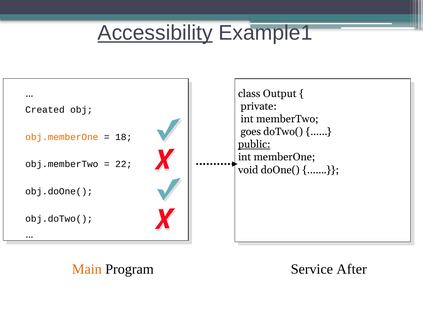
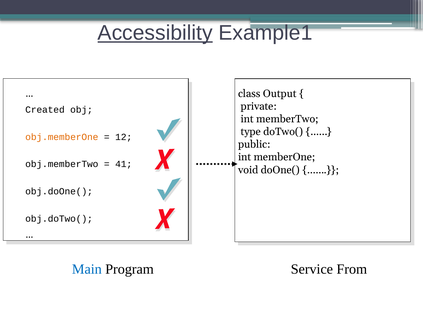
goes: goes -> type
18: 18 -> 12
public underline: present -> none
22: 22 -> 41
Main colour: orange -> blue
After: After -> From
